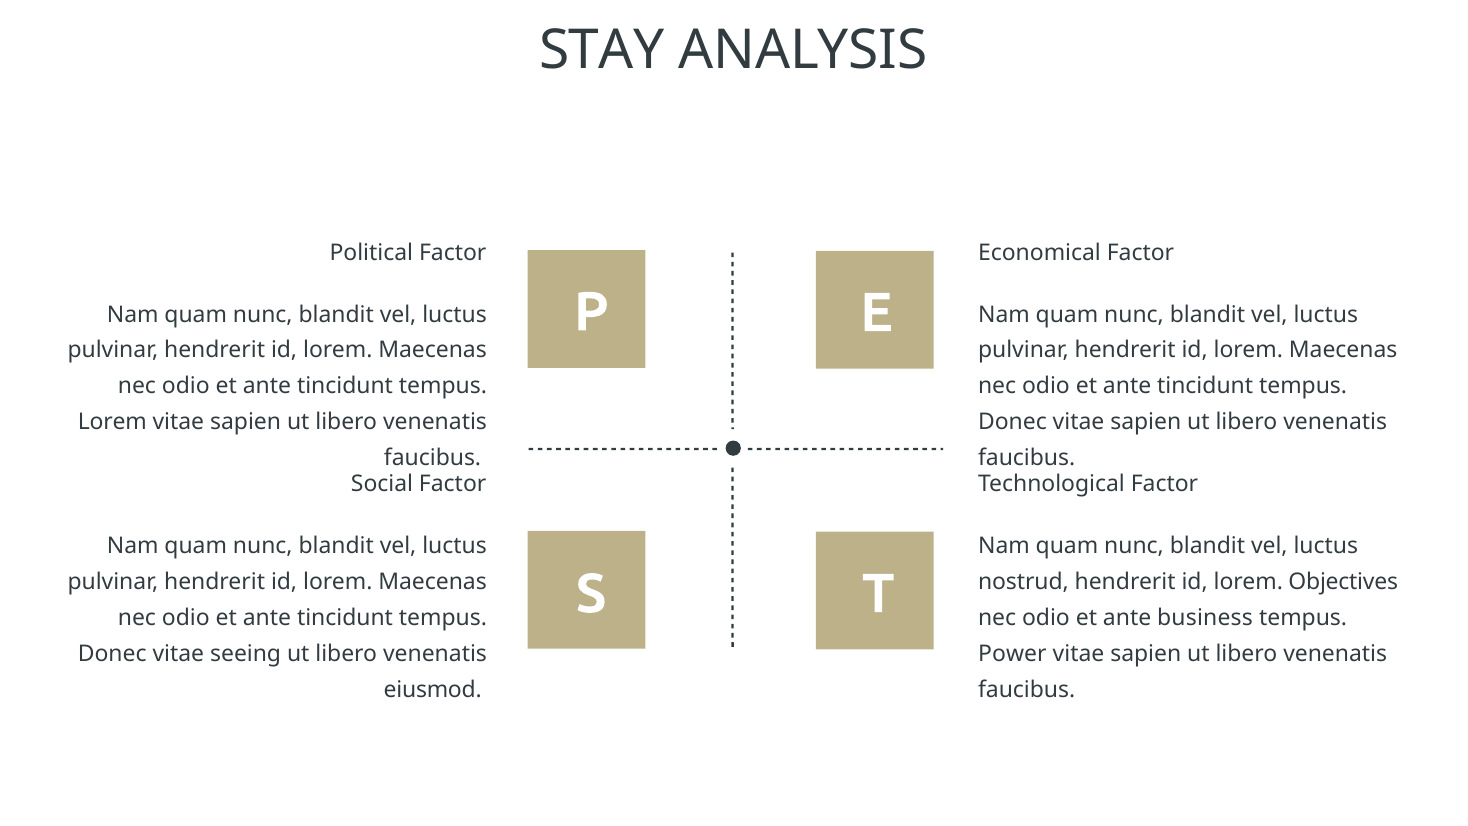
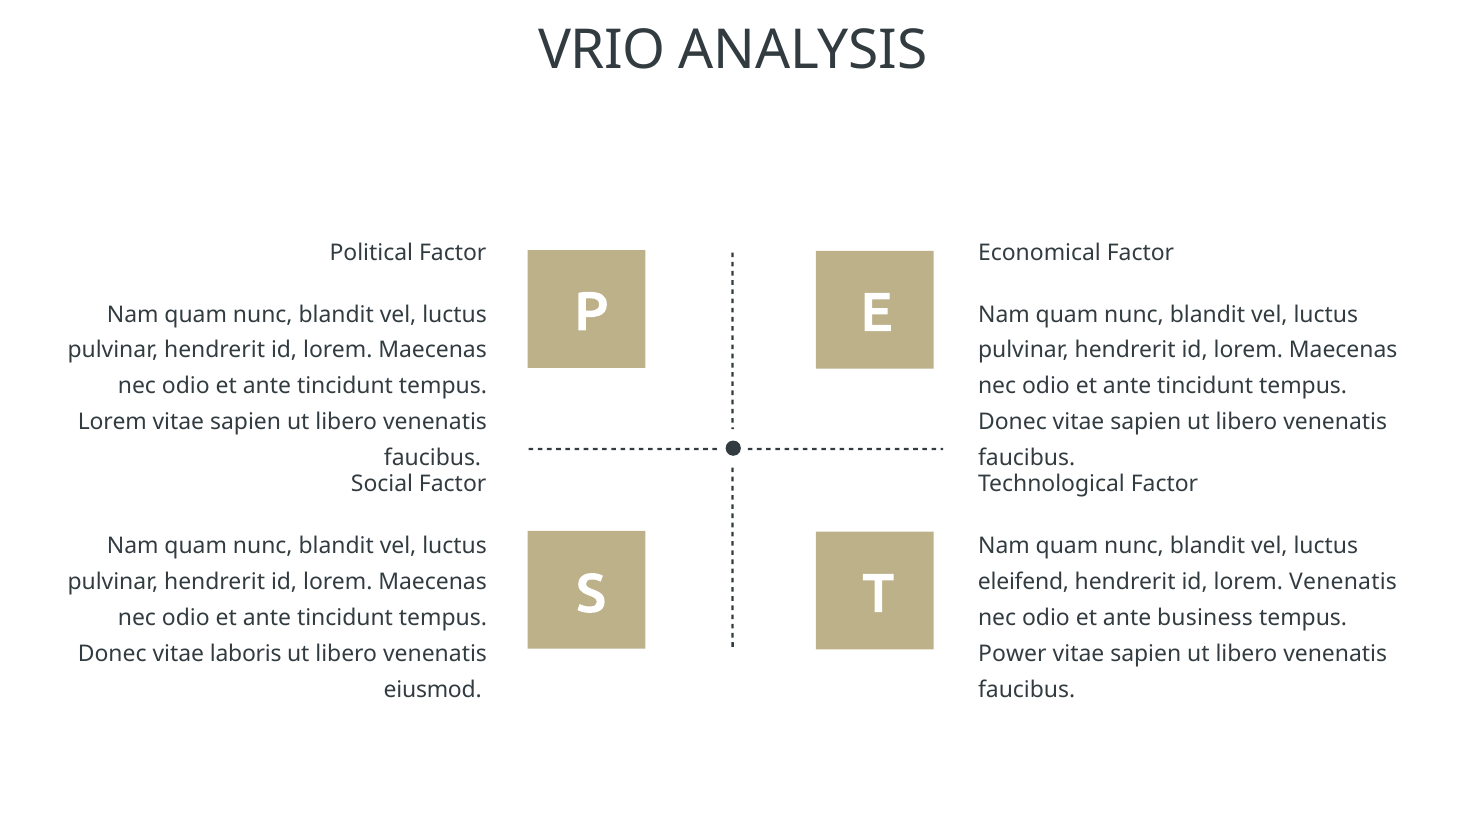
STAY: STAY -> VRIO
nostrud: nostrud -> eleifend
lorem Objectives: Objectives -> Venenatis
seeing: seeing -> laboris
